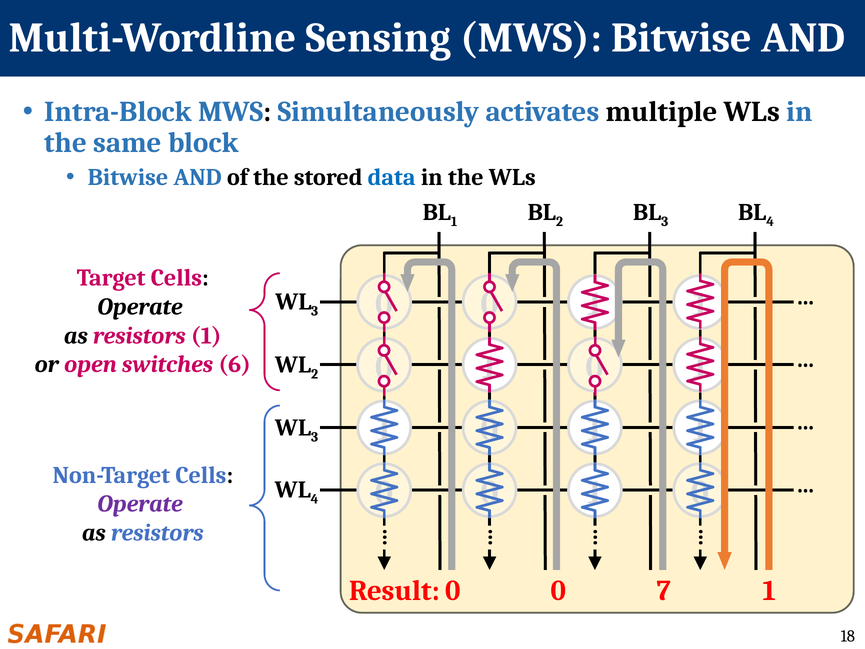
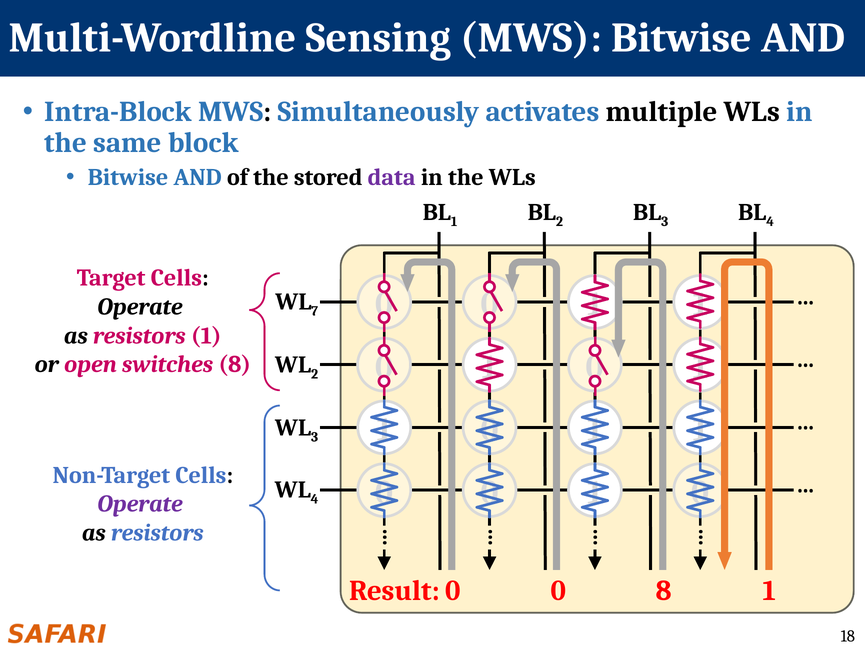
data colour: blue -> purple
3 at (315, 311): 3 -> 7
switches 6: 6 -> 8
0 7: 7 -> 8
